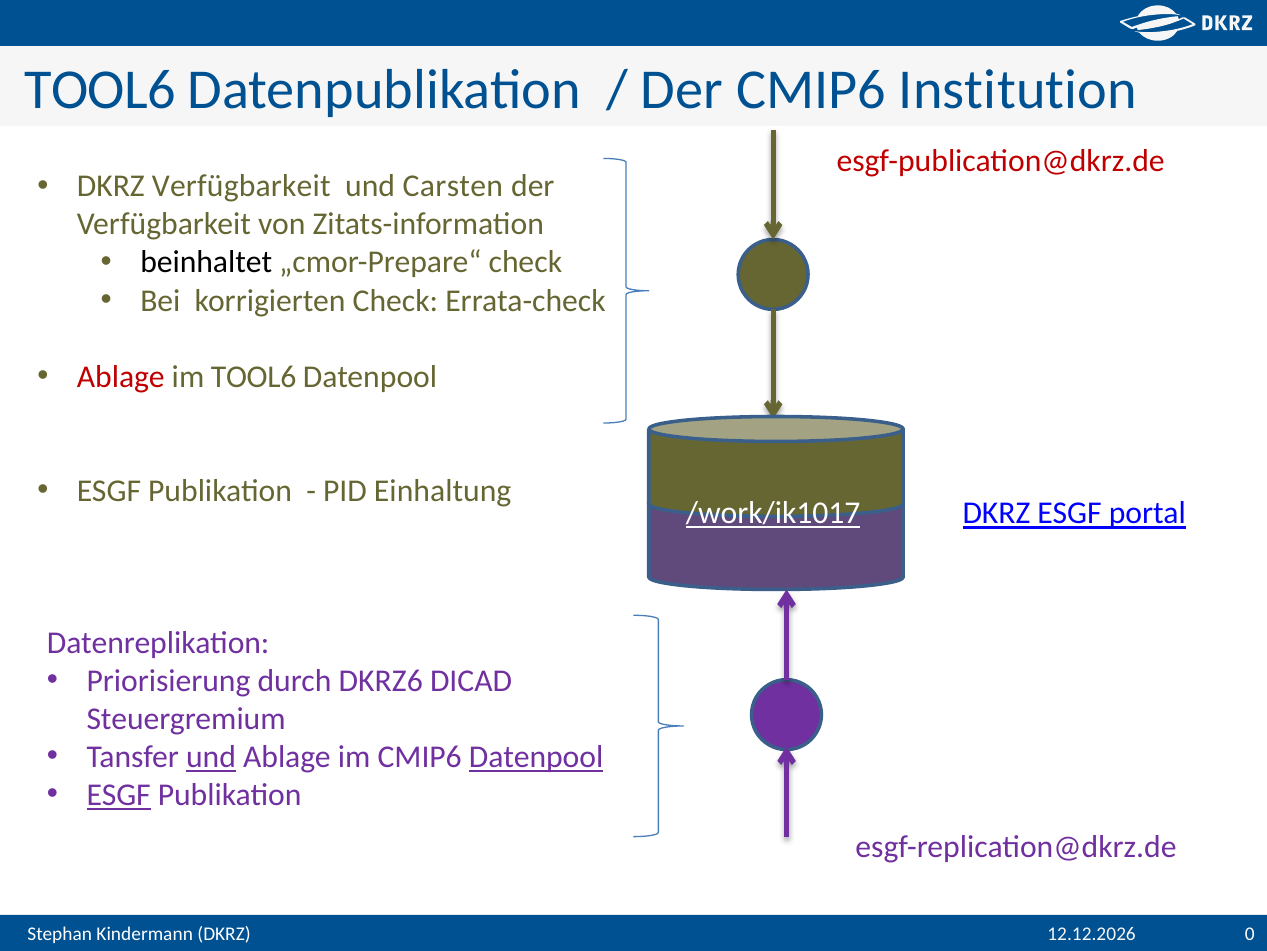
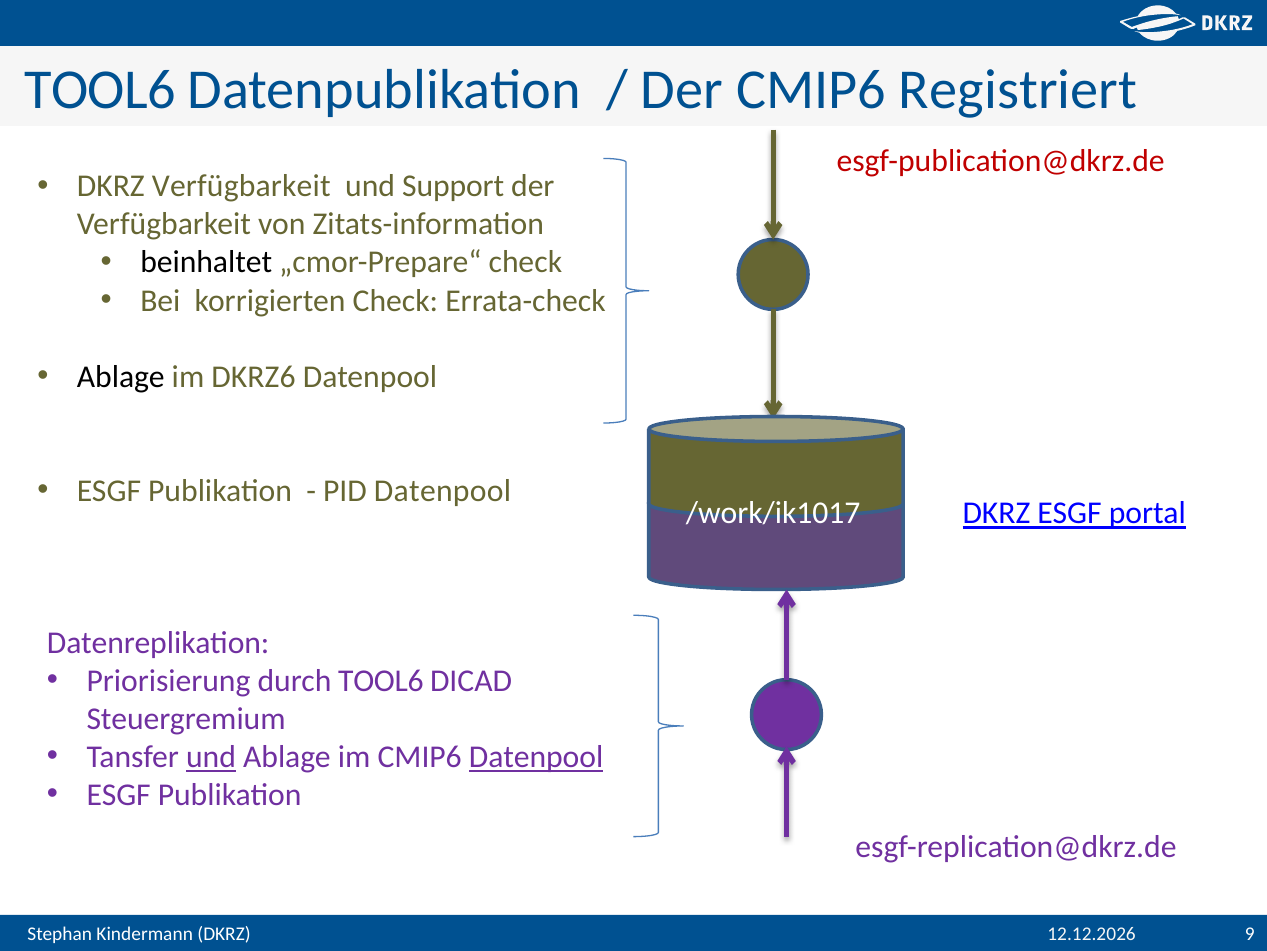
Institution: Institution -> Registriert
Carsten: Carsten -> Support
Ablage at (121, 376) colour: red -> black
im TOOL6: TOOL6 -> DKRZ6
PID Einhaltung: Einhaltung -> Datenpool
/work/ik1017 underline: present -> none
durch DKRZ6: DKRZ6 -> TOOL6
ESGF at (119, 794) underline: present -> none
0: 0 -> 9
